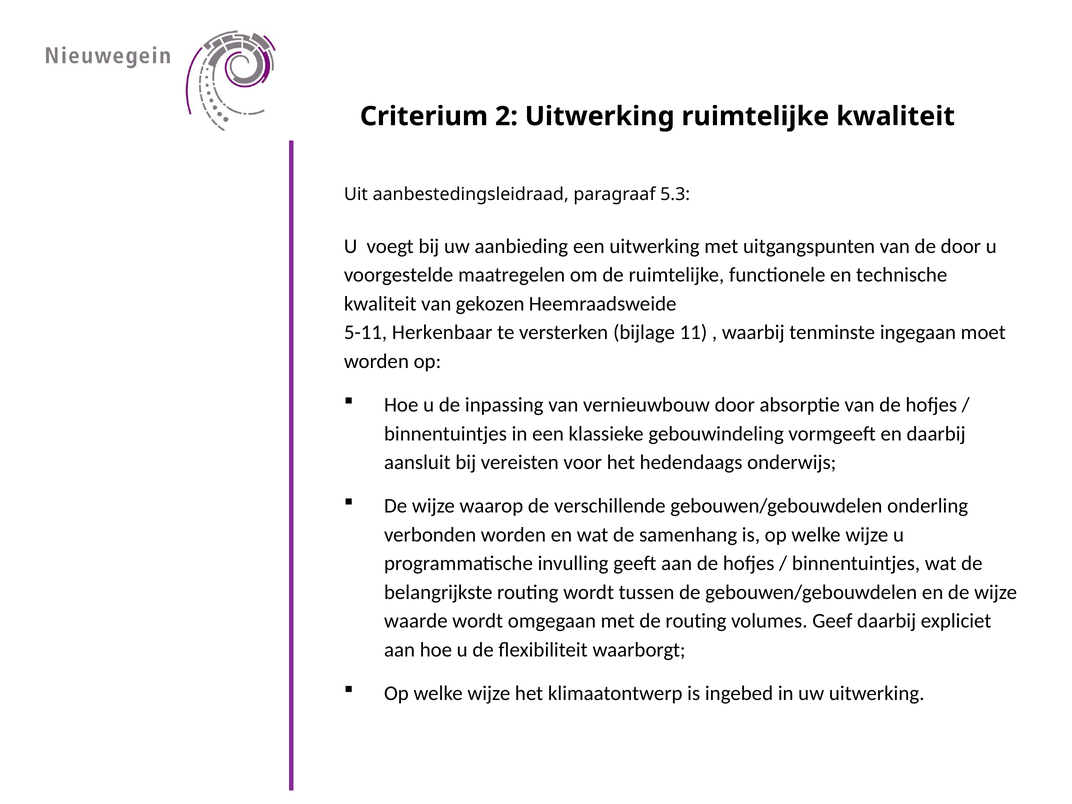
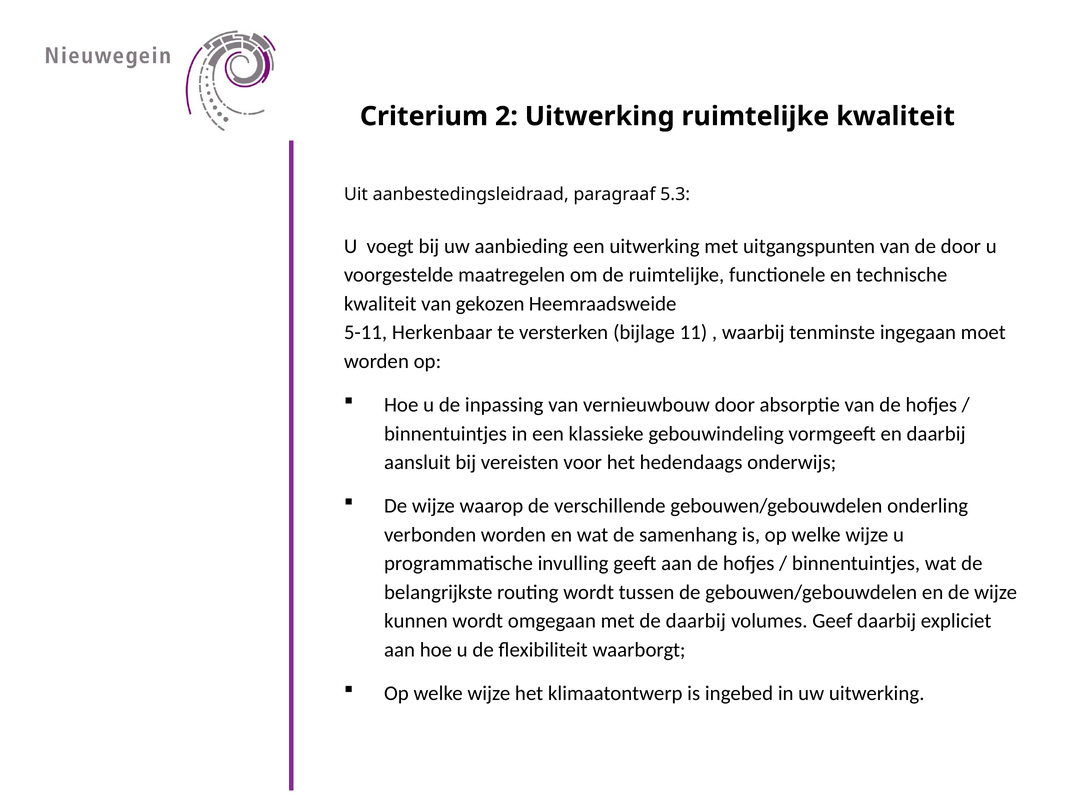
waarde: waarde -> kunnen
de routing: routing -> daarbij
